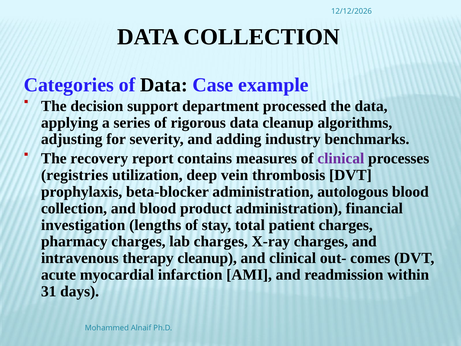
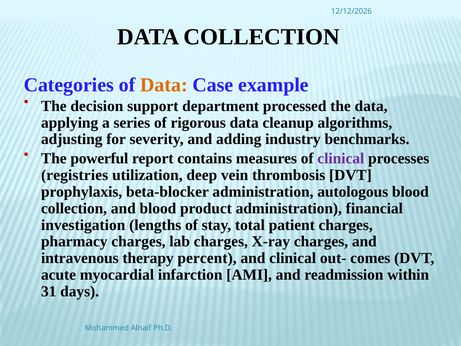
Data at (164, 85) colour: black -> orange
recovery: recovery -> powerful
therapy cleanup: cleanup -> percent
